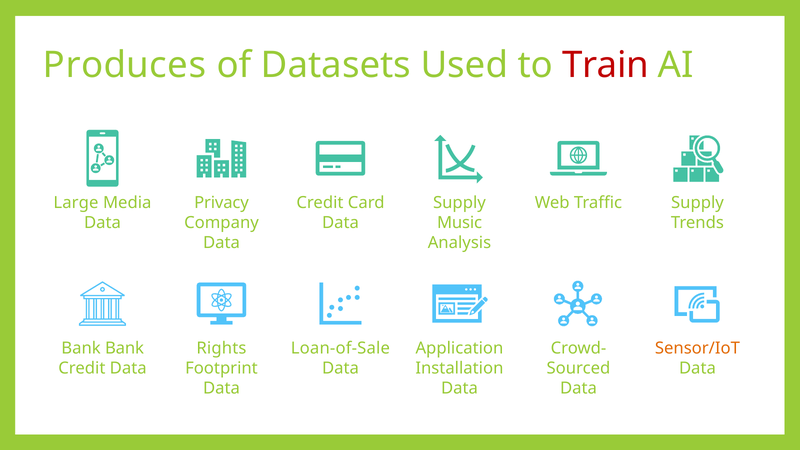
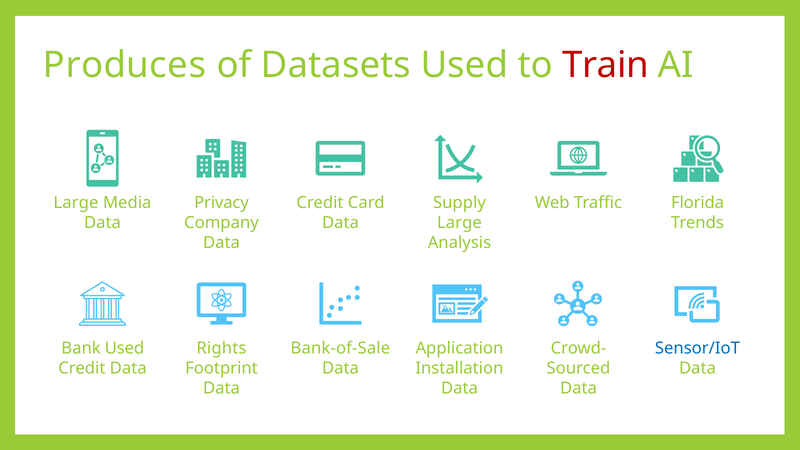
Traffic Supply: Supply -> Florida
Music at (460, 223): Music -> Large
Bank Bank: Bank -> Used
Loan-of-Sale: Loan-of-Sale -> Bank-of-Sale
Sensor/IoT colour: orange -> blue
